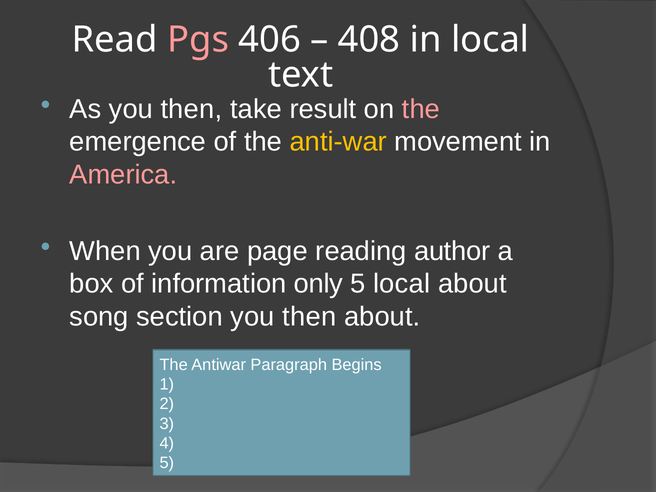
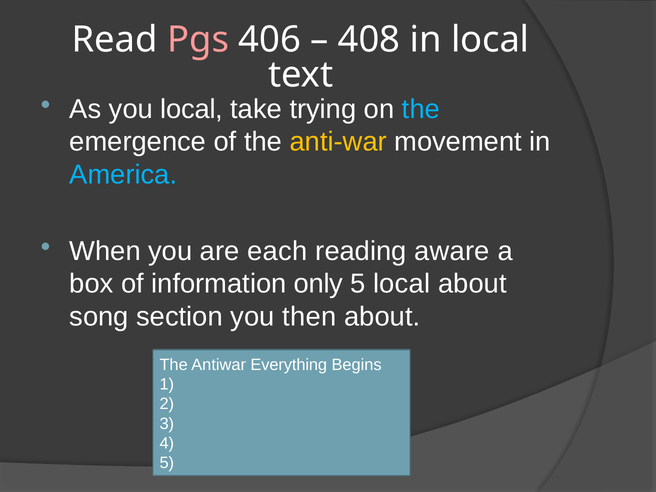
As you then: then -> local
result: result -> trying
the at (421, 109) colour: pink -> light blue
America colour: pink -> light blue
page: page -> each
author: author -> aware
Paragraph: Paragraph -> Everything
